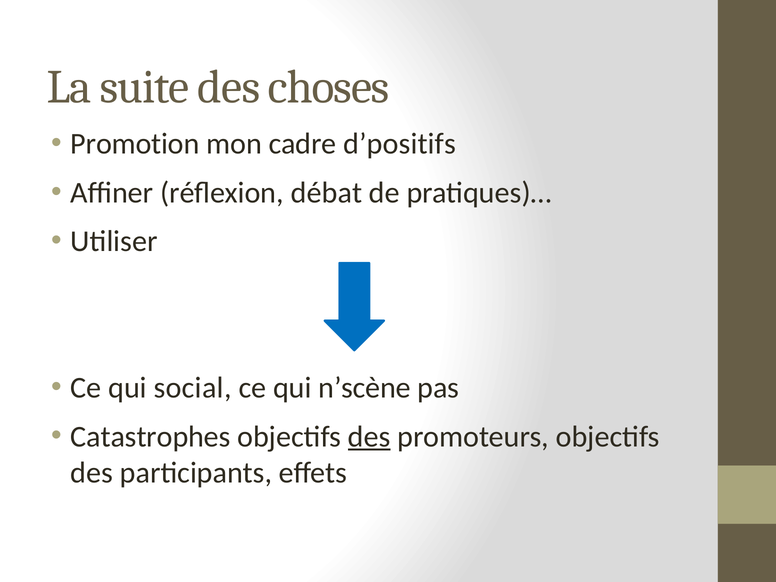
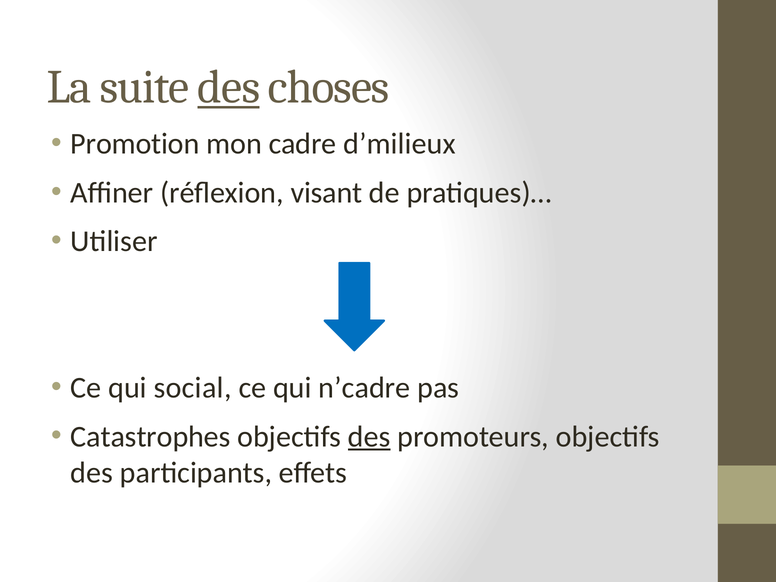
des at (229, 87) underline: none -> present
d’positifs: d’positifs -> d’milieux
débat: débat -> visant
n’scène: n’scène -> n’cadre
